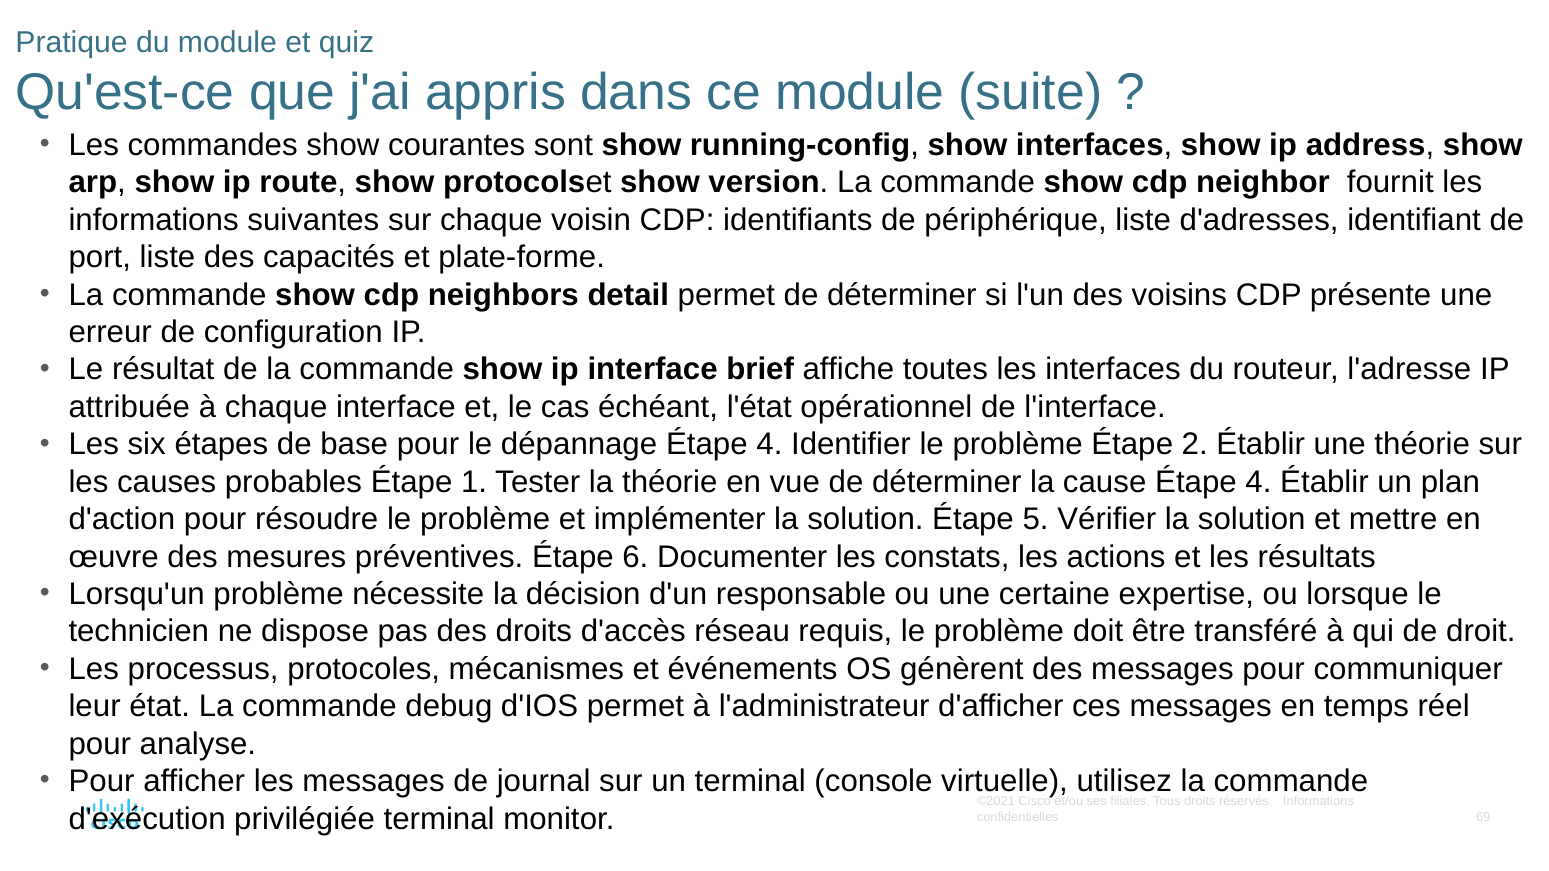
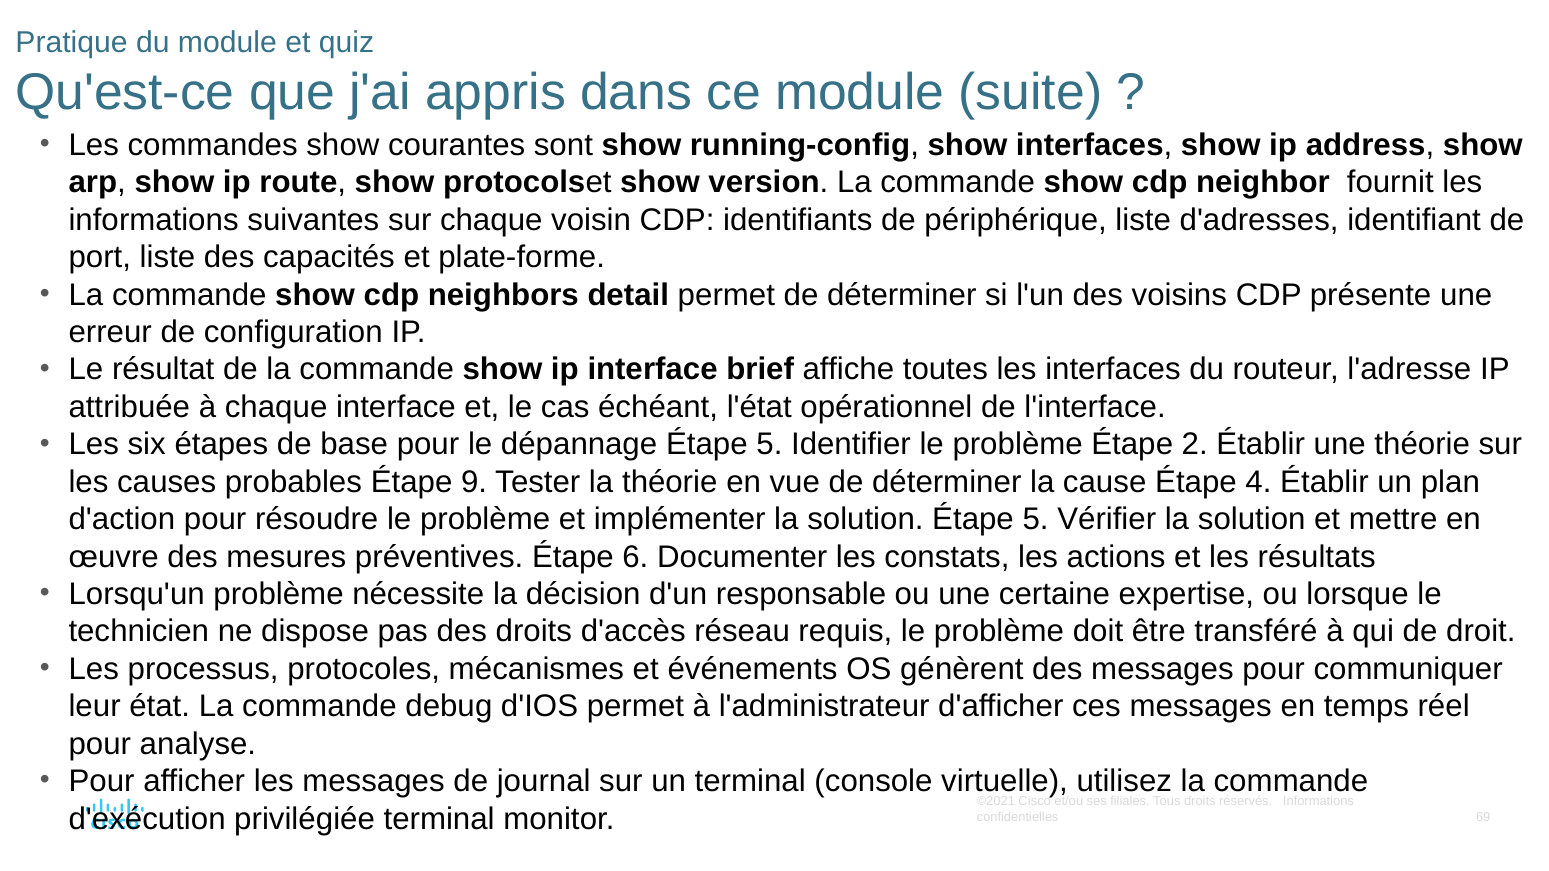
dépannage Étape 4: 4 -> 5
1: 1 -> 9
